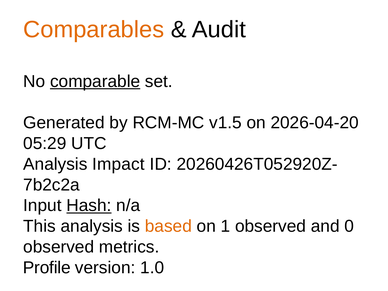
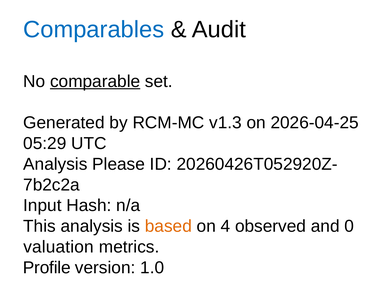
Comparables colour: orange -> blue
v1.5: v1.5 -> v1.3
2026-04-20: 2026-04-20 -> 2026-04-25
Impact: Impact -> Please
Hash underline: present -> none
1: 1 -> 4
observed at (59, 247): observed -> valuation
